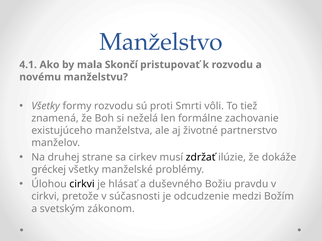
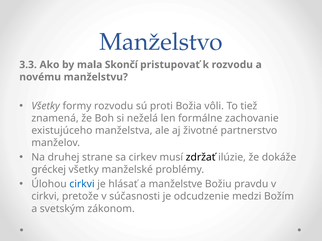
4.1: 4.1 -> 3.3
Smrti: Smrti -> Božia
cirkvi at (82, 184) colour: black -> blue
duševného: duševného -> manželstve
